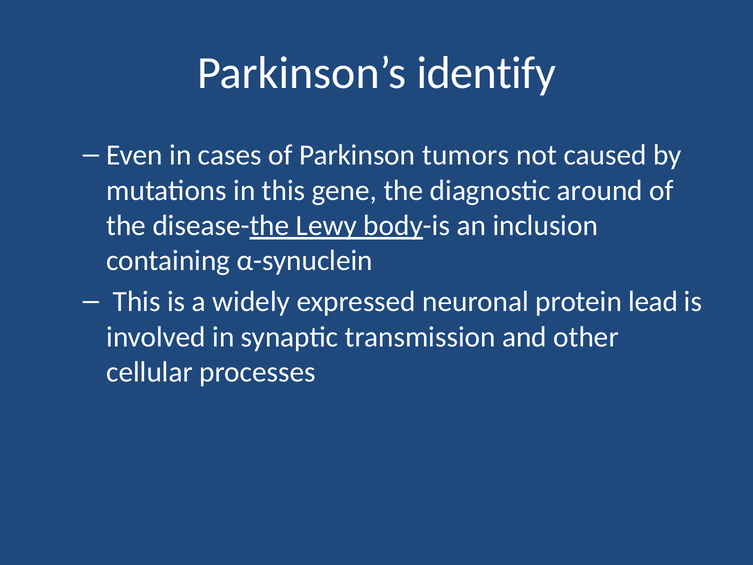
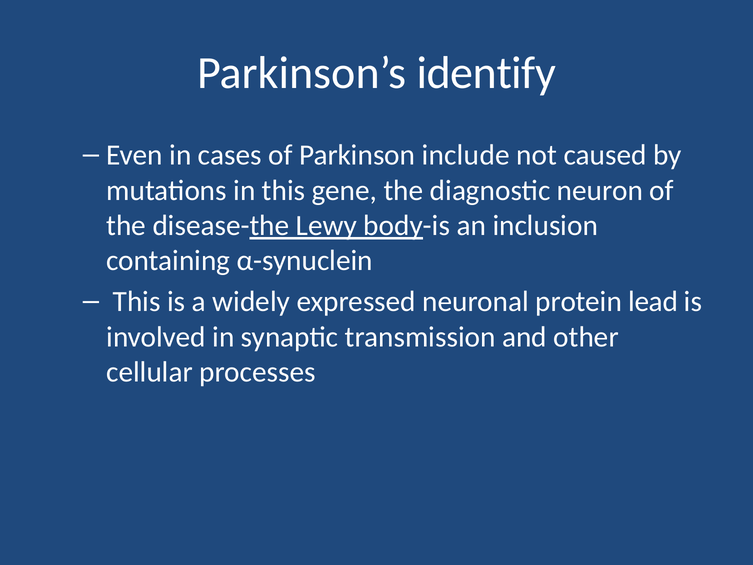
tumors: tumors -> include
around: around -> neuron
